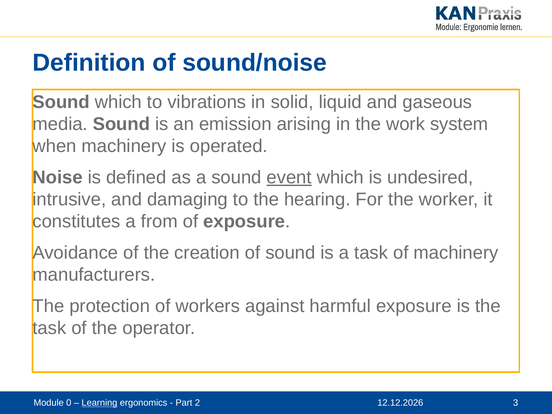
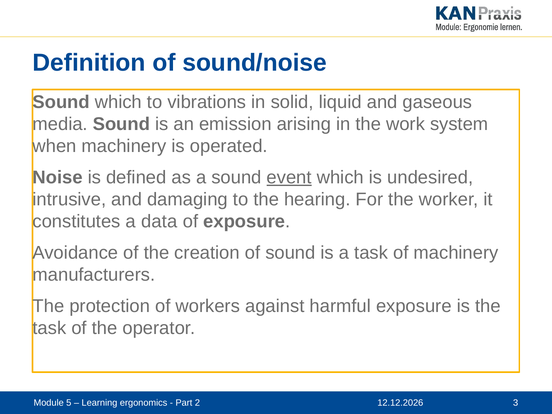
from: from -> data
0: 0 -> 5
Learning underline: present -> none
